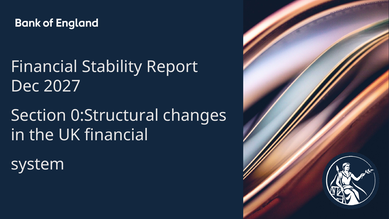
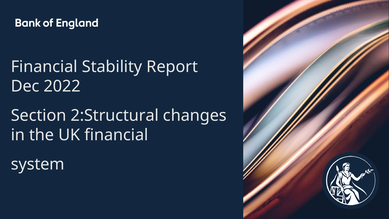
2027: 2027 -> 2022
0:Structural: 0:Structural -> 2:Structural
